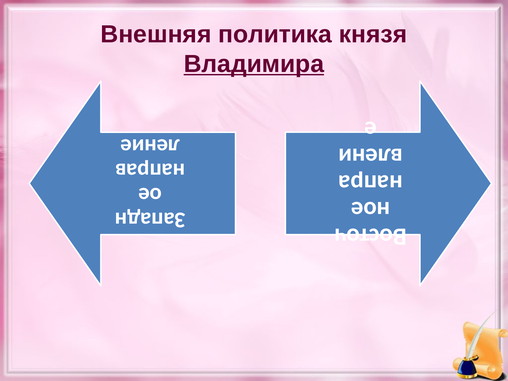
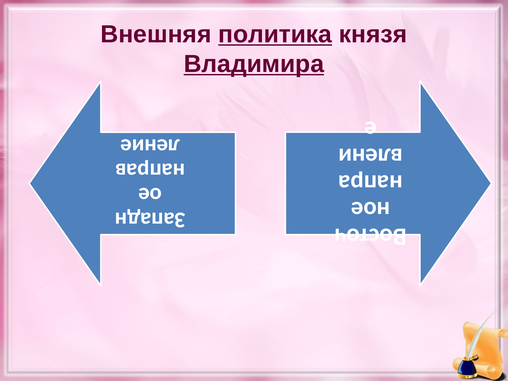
политика underline: none -> present
